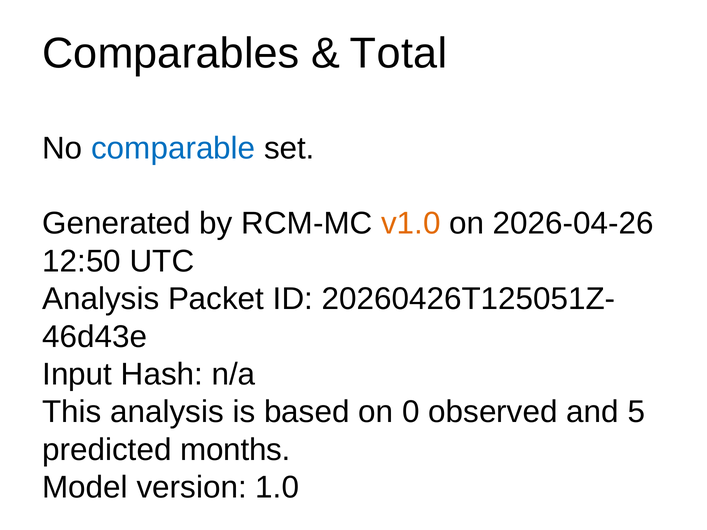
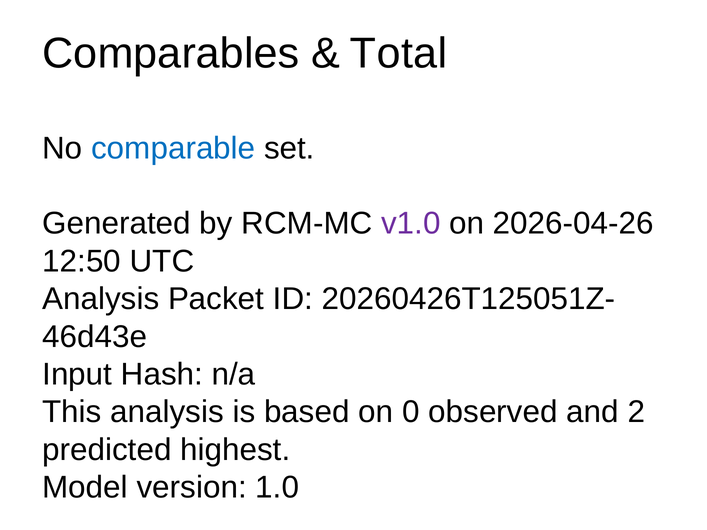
v1.0 colour: orange -> purple
5: 5 -> 2
months: months -> highest
